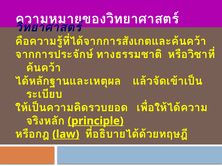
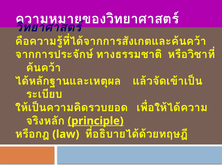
law underline: present -> none
